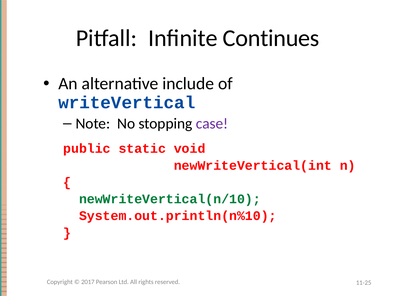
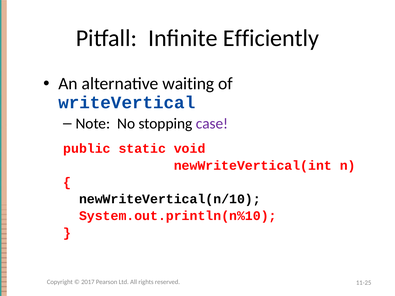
Continues: Continues -> Efficiently
include: include -> waiting
newWriteVertical(n/10 colour: green -> black
